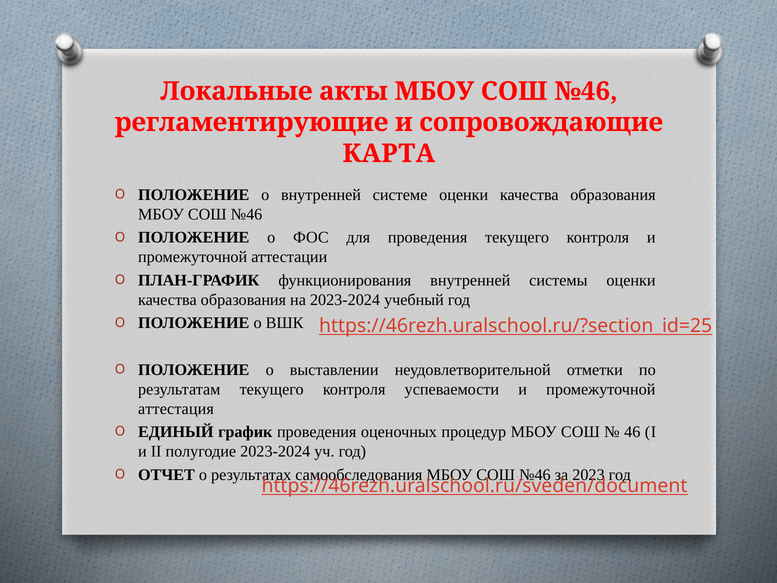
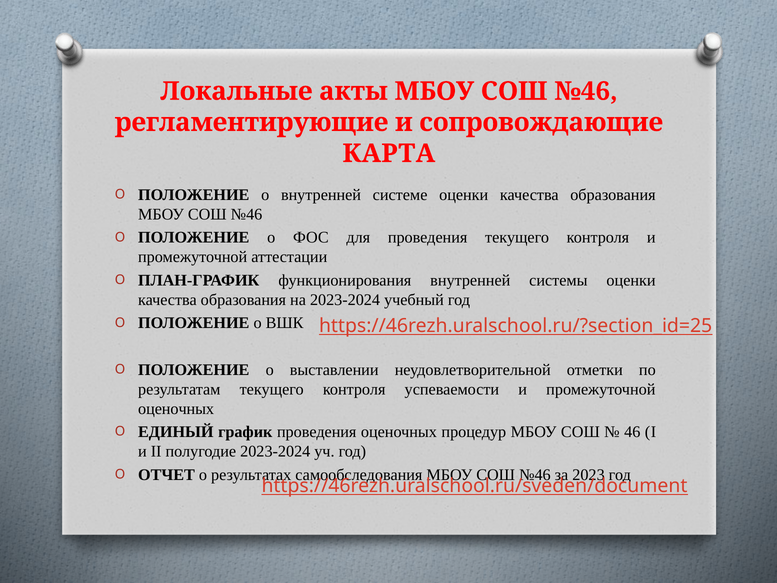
аттестация at (176, 408): аттестация -> оценочных
